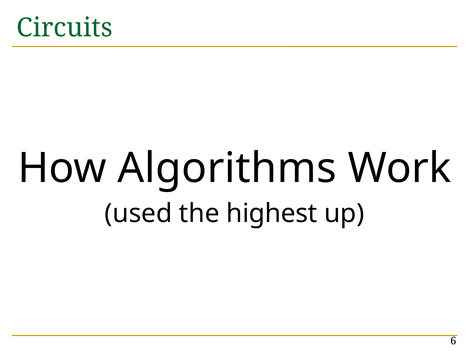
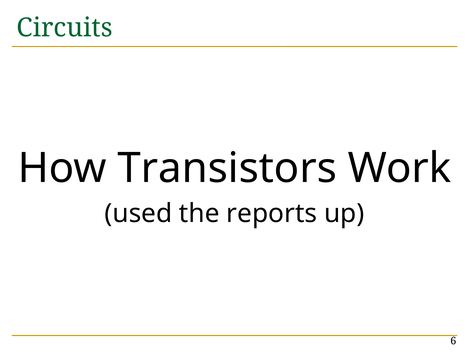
Algorithms: Algorithms -> Transistors
highest: highest -> reports
